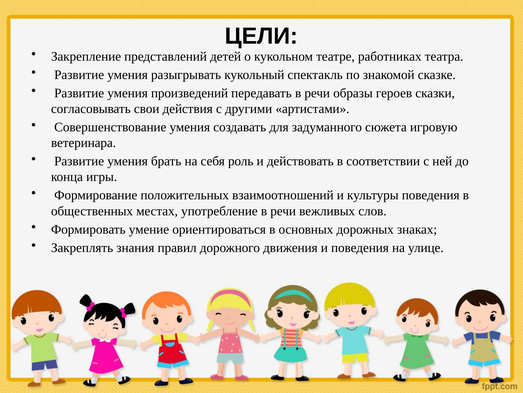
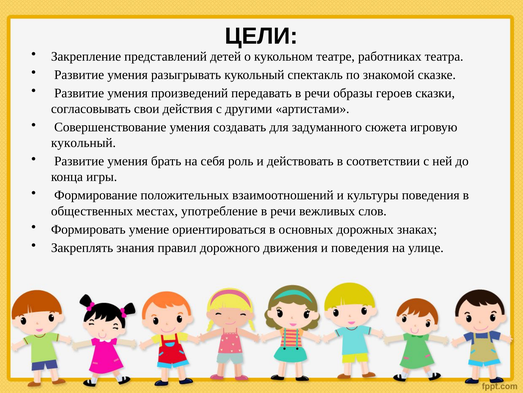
ветеринара at (83, 143): ветеринара -> кукольный
